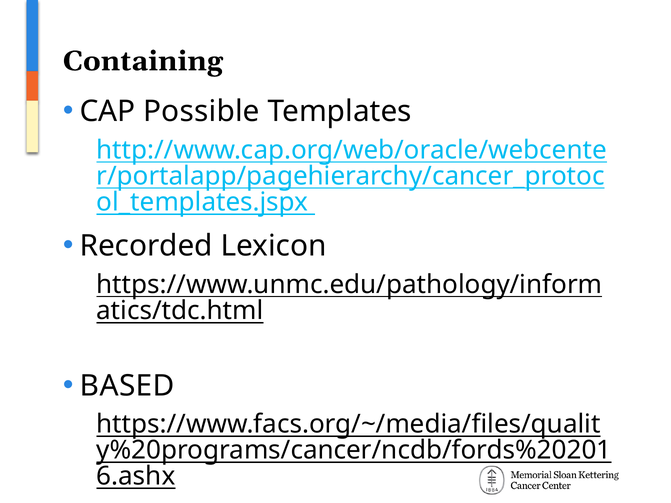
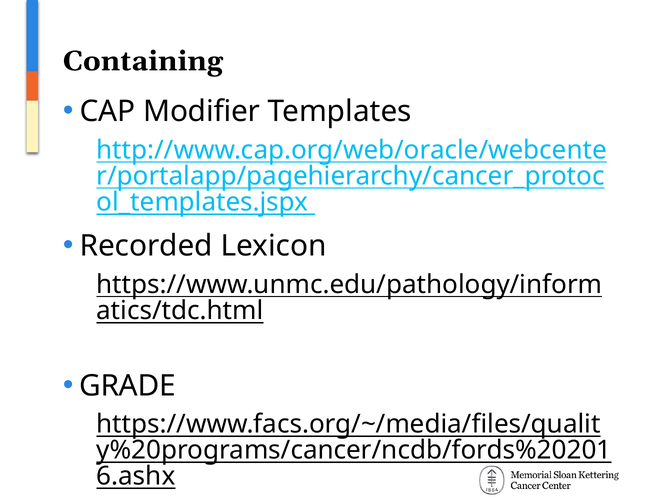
Possible: Possible -> Modifier
BASED: BASED -> GRADE
